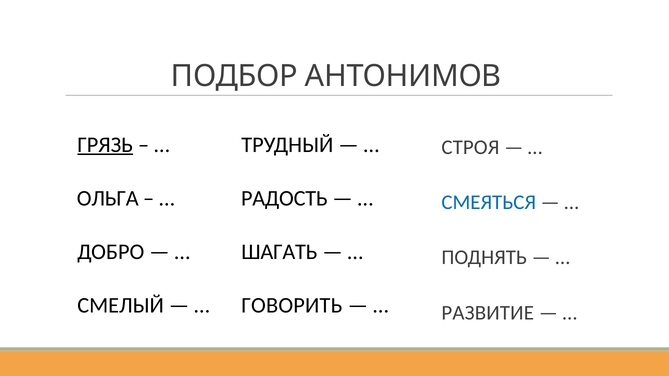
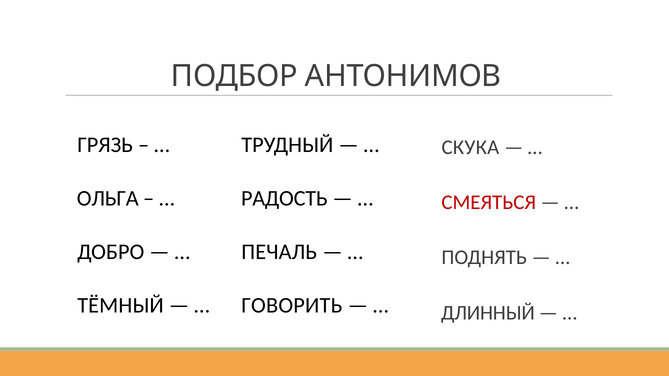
ГРЯЗЬ underline: present -> none
СТРОЯ: СТРОЯ -> СКУКА
СМЕЯТЬСЯ colour: blue -> red
ШАГАТЬ: ШАГАТЬ -> ПЕЧАЛЬ
СМЕЛЫЙ: СМЕЛЫЙ -> ТЁМНЫЙ
РАЗВИТИЕ: РАЗВИТИЕ -> ДЛИННЫЙ
